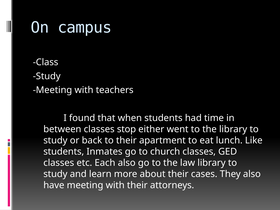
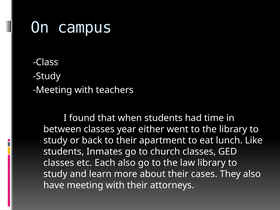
stop: stop -> year
